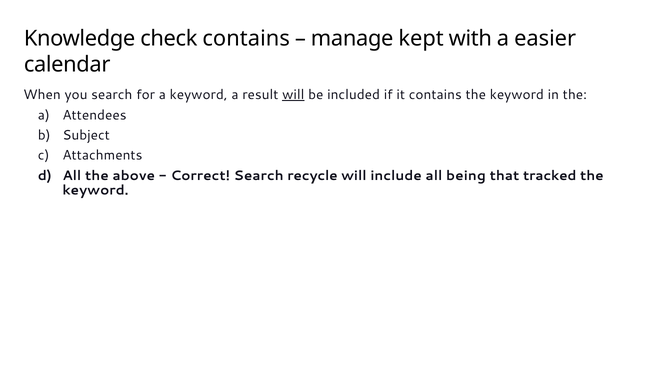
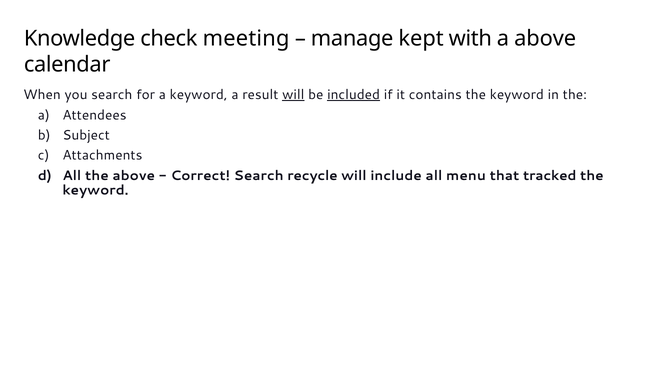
check contains: contains -> meeting
a easier: easier -> above
included underline: none -> present
being: being -> menu
